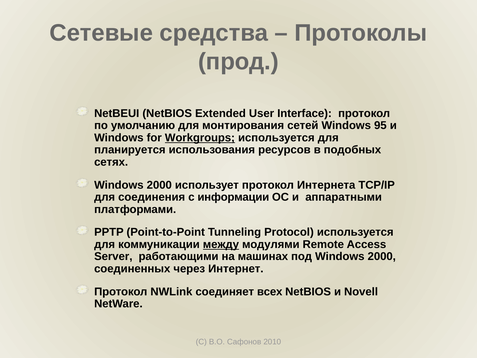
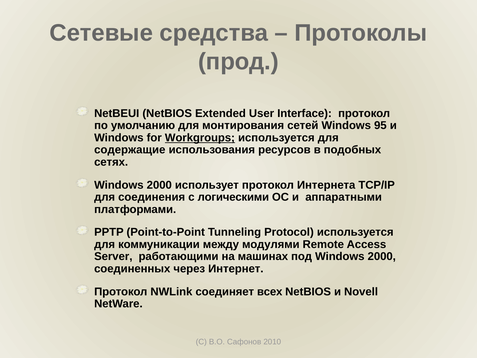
планируется: планируется -> содержащие
информации: информации -> логическими
между underline: present -> none
